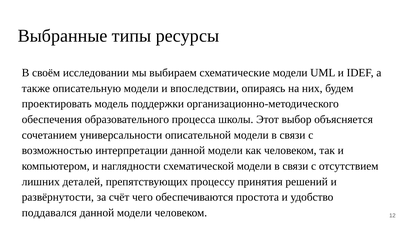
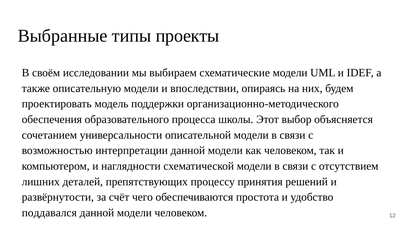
ресурсы: ресурсы -> проекты
